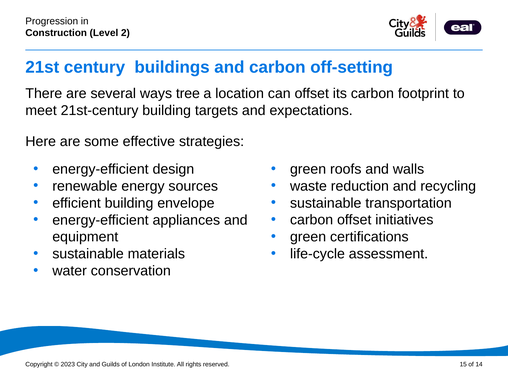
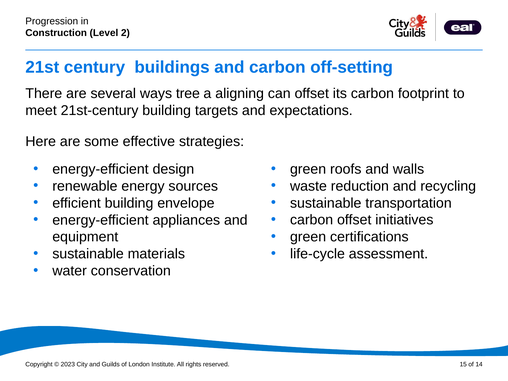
location: location -> aligning
